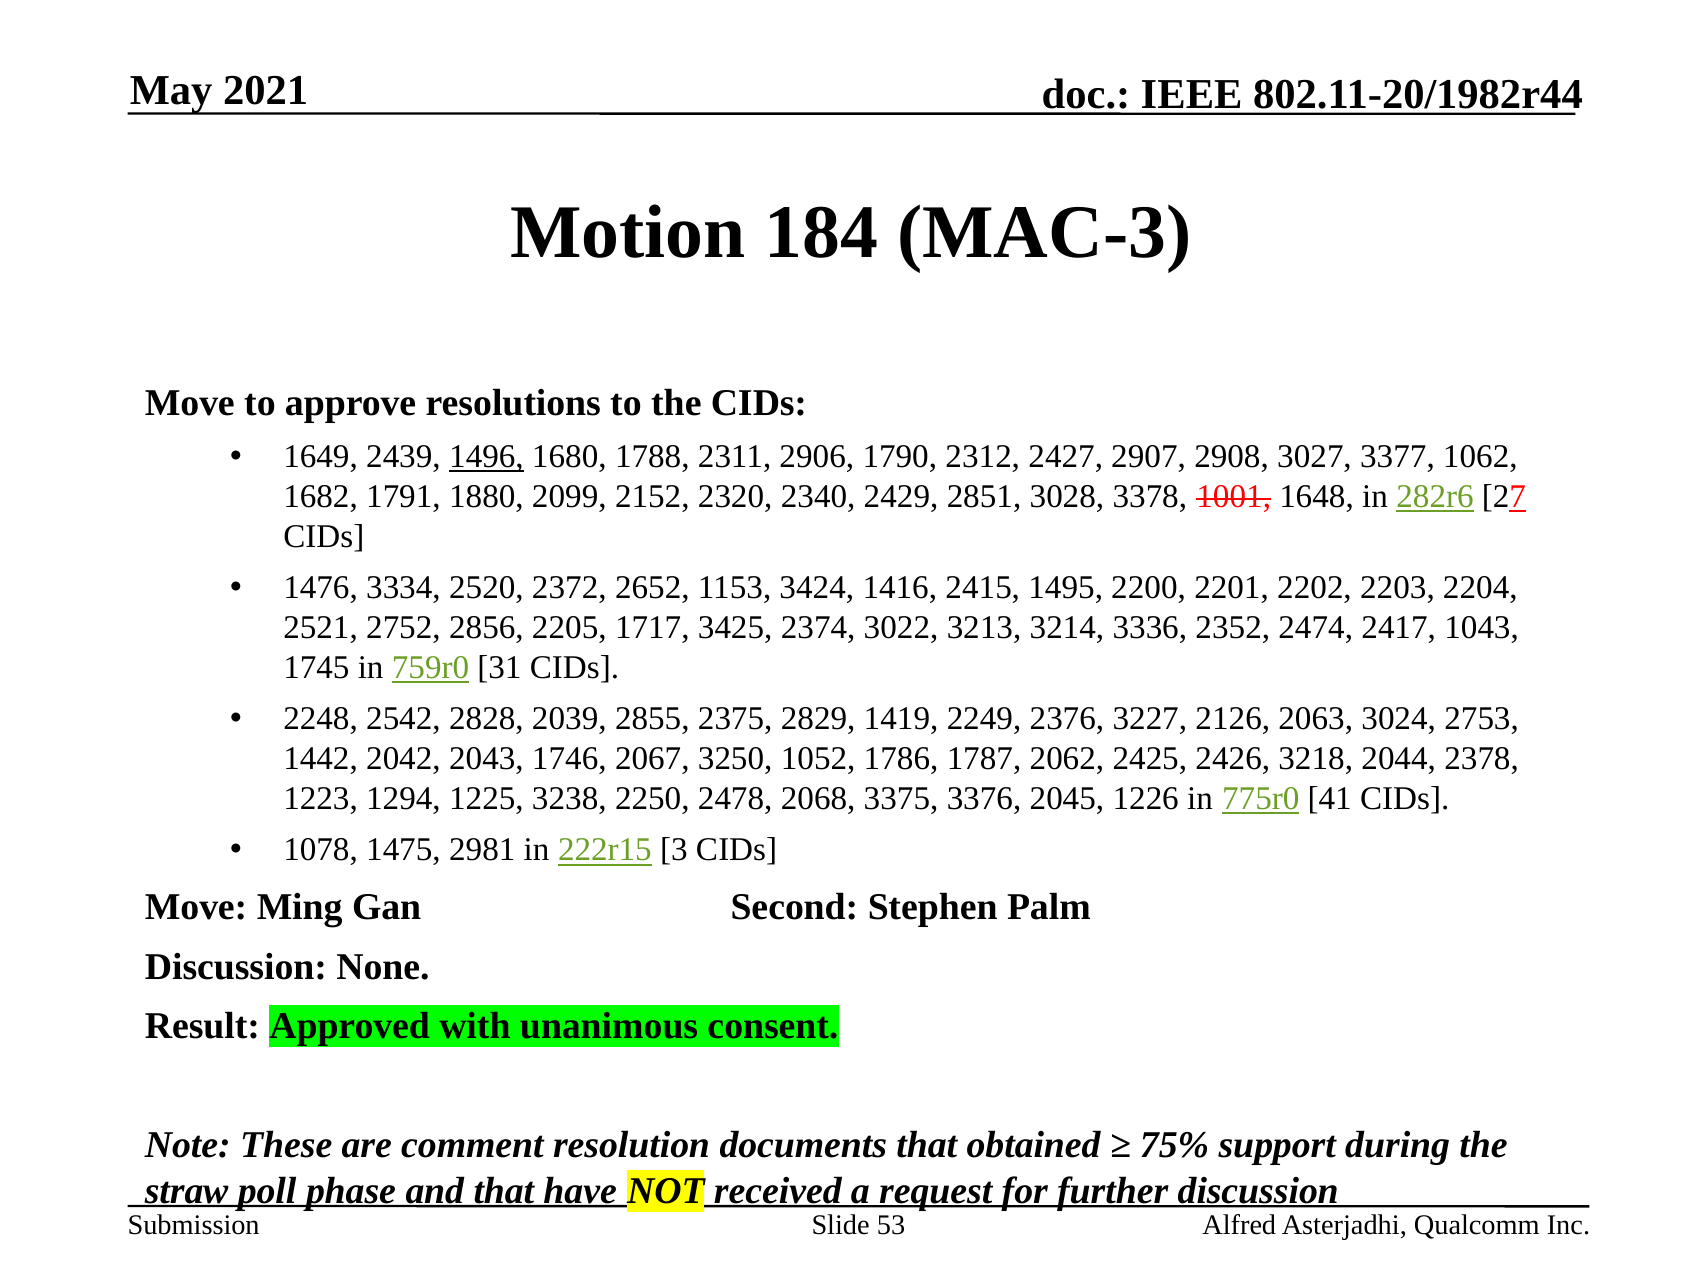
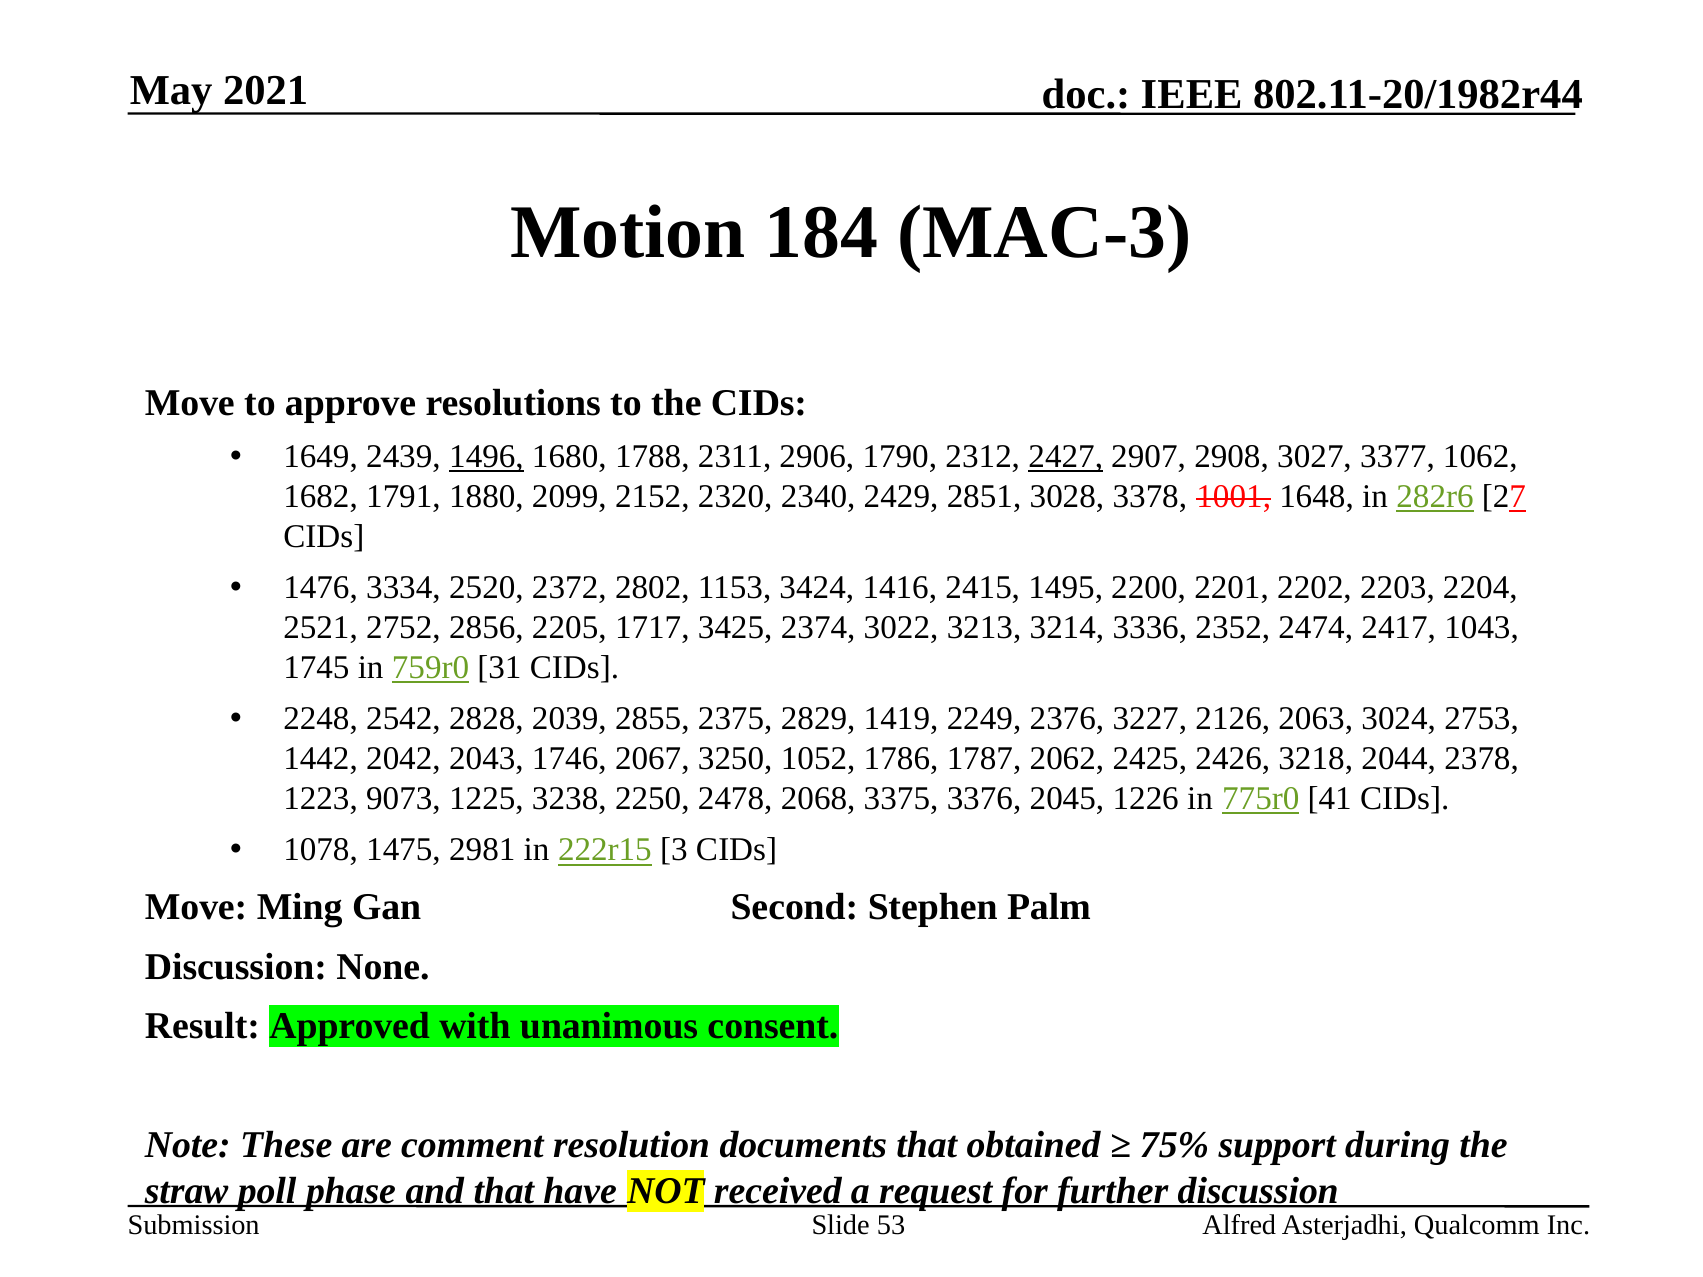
2427 underline: none -> present
2652: 2652 -> 2802
1294: 1294 -> 9073
